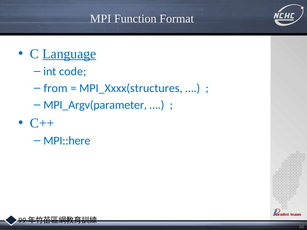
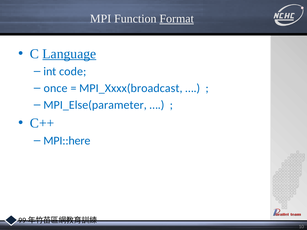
Format underline: none -> present
from: from -> once
MPI_Xxxx(structures: MPI_Xxxx(structures -> MPI_Xxxx(broadcast
MPI_Argv(parameter: MPI_Argv(parameter -> MPI_Else(parameter
